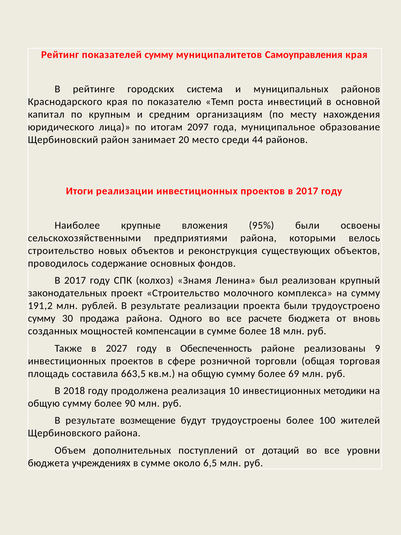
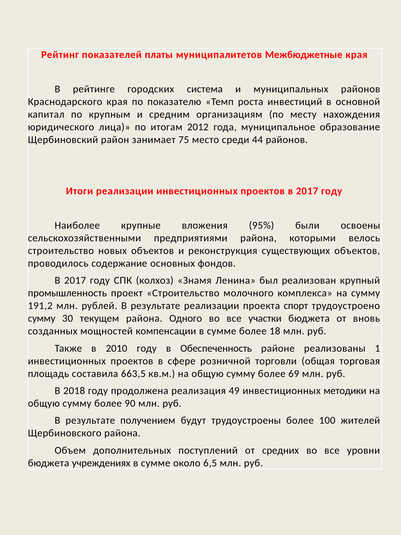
показателей сумму: сумму -> платы
Самоуправления: Самоуправления -> Межбюджетные
2097: 2097 -> 2012
20: 20 -> 75
законодательных: законодательных -> промышленность
проекта были: были -> спорт
продажа: продажа -> текущем
расчете: расчете -> участки
2027: 2027 -> 2010
9: 9 -> 1
10: 10 -> 49
возмещение: возмещение -> получением
дотаций: дотаций -> средних
